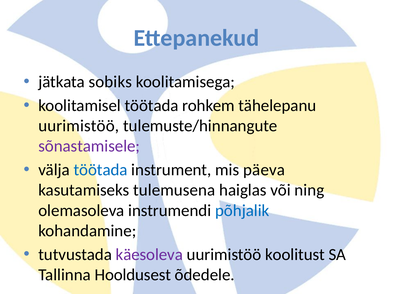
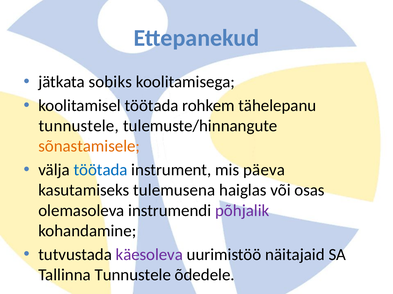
uurimistöö at (79, 126): uurimistöö -> tunnustele
sõnastamisele colour: purple -> orange
ning: ning -> osas
põhjalik colour: blue -> purple
koolitust: koolitust -> näitajaid
Tallinna Hooldusest: Hooldusest -> Tunnustele
